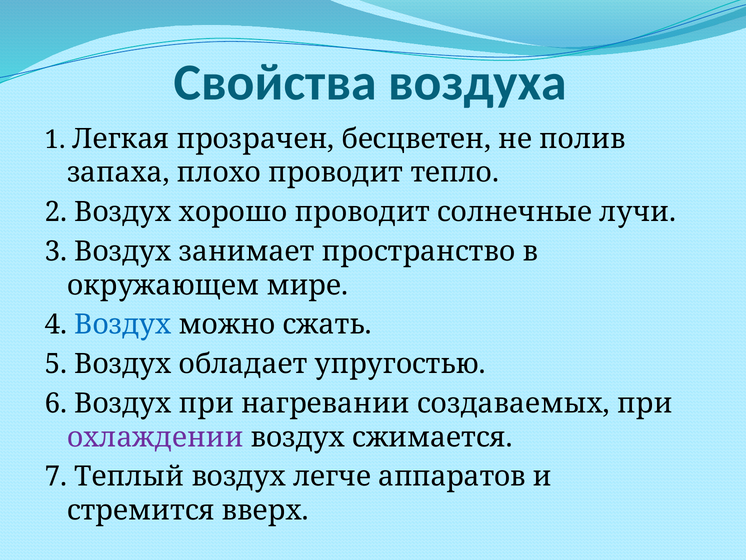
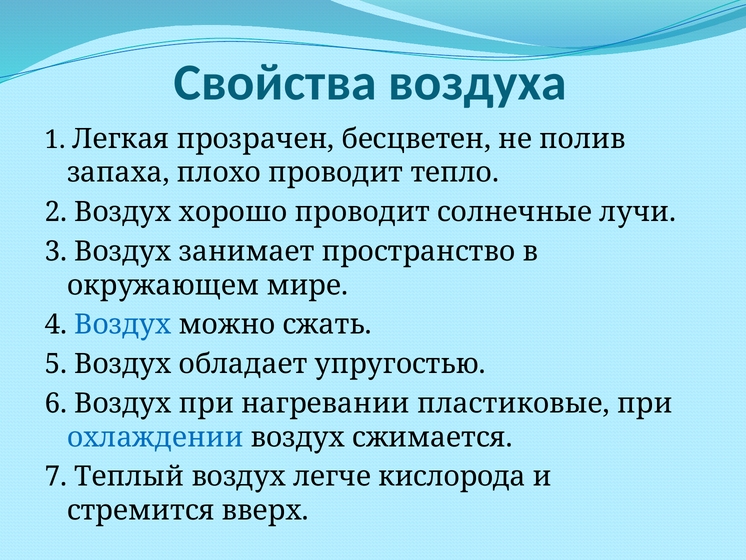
создаваемых: создаваемых -> пластиковые
охлаждении colour: purple -> blue
аппаратов: аппаратов -> кислорода
